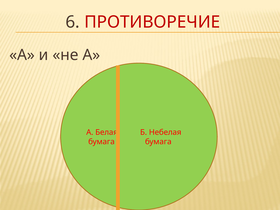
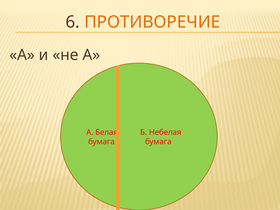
ПРОТИВОРЕЧИЕ colour: red -> orange
